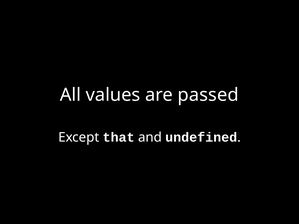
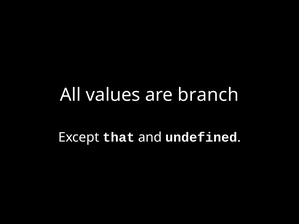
passed: passed -> branch
